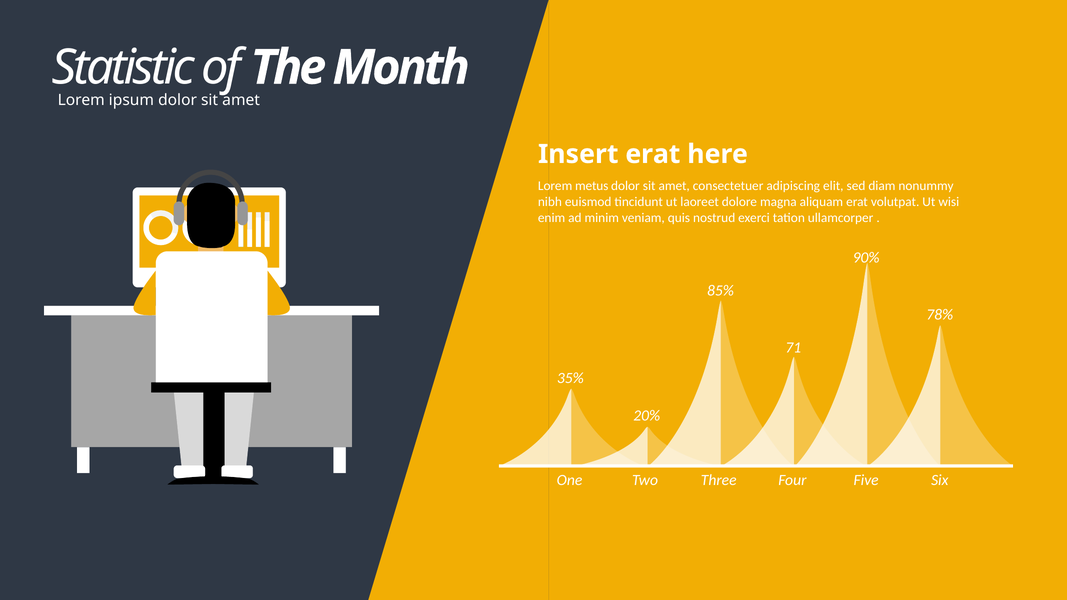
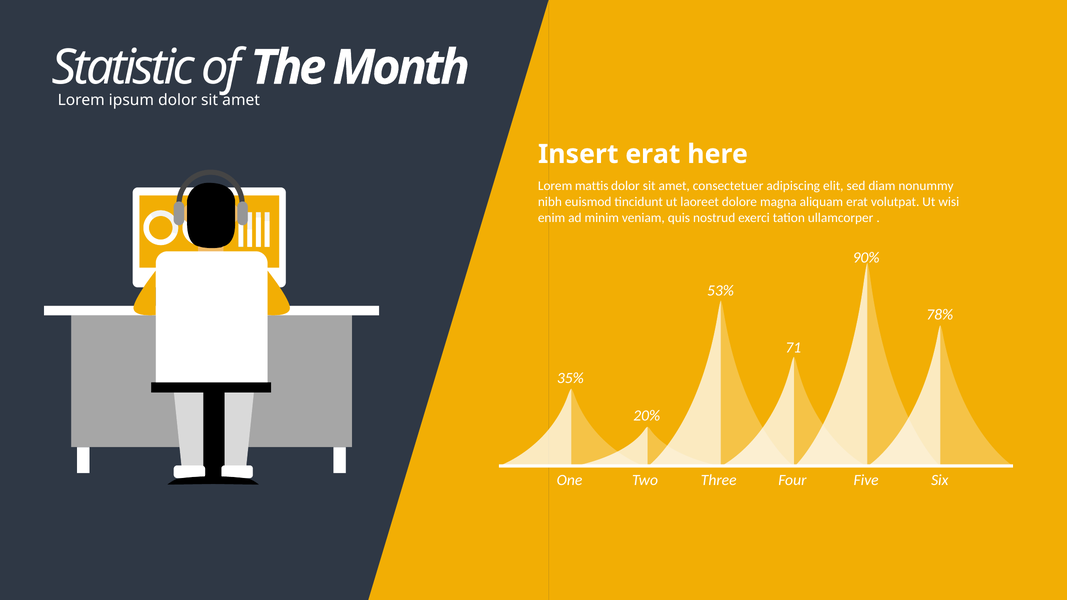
metus: metus -> mattis
85%: 85% -> 53%
